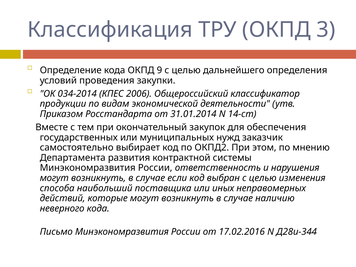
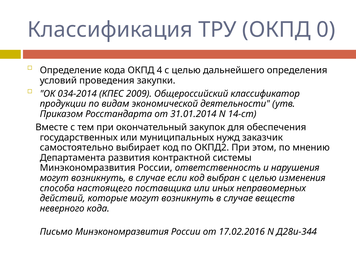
3: 3 -> 0
9: 9 -> 4
2006: 2006 -> 2009
наибольший: наибольший -> настоящего
наличию: наличию -> веществ
